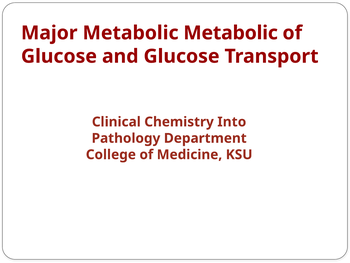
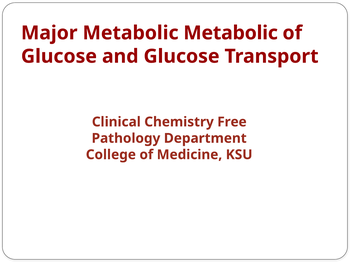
Into: Into -> Free
